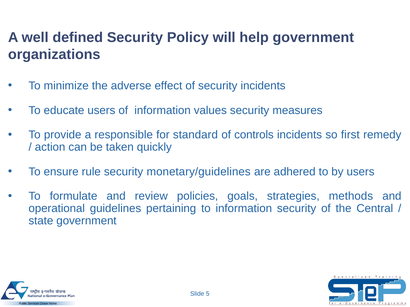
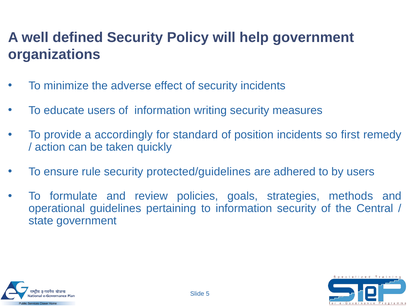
values: values -> writing
responsible: responsible -> accordingly
controls: controls -> position
monetary/guidelines: monetary/guidelines -> protected/guidelines
